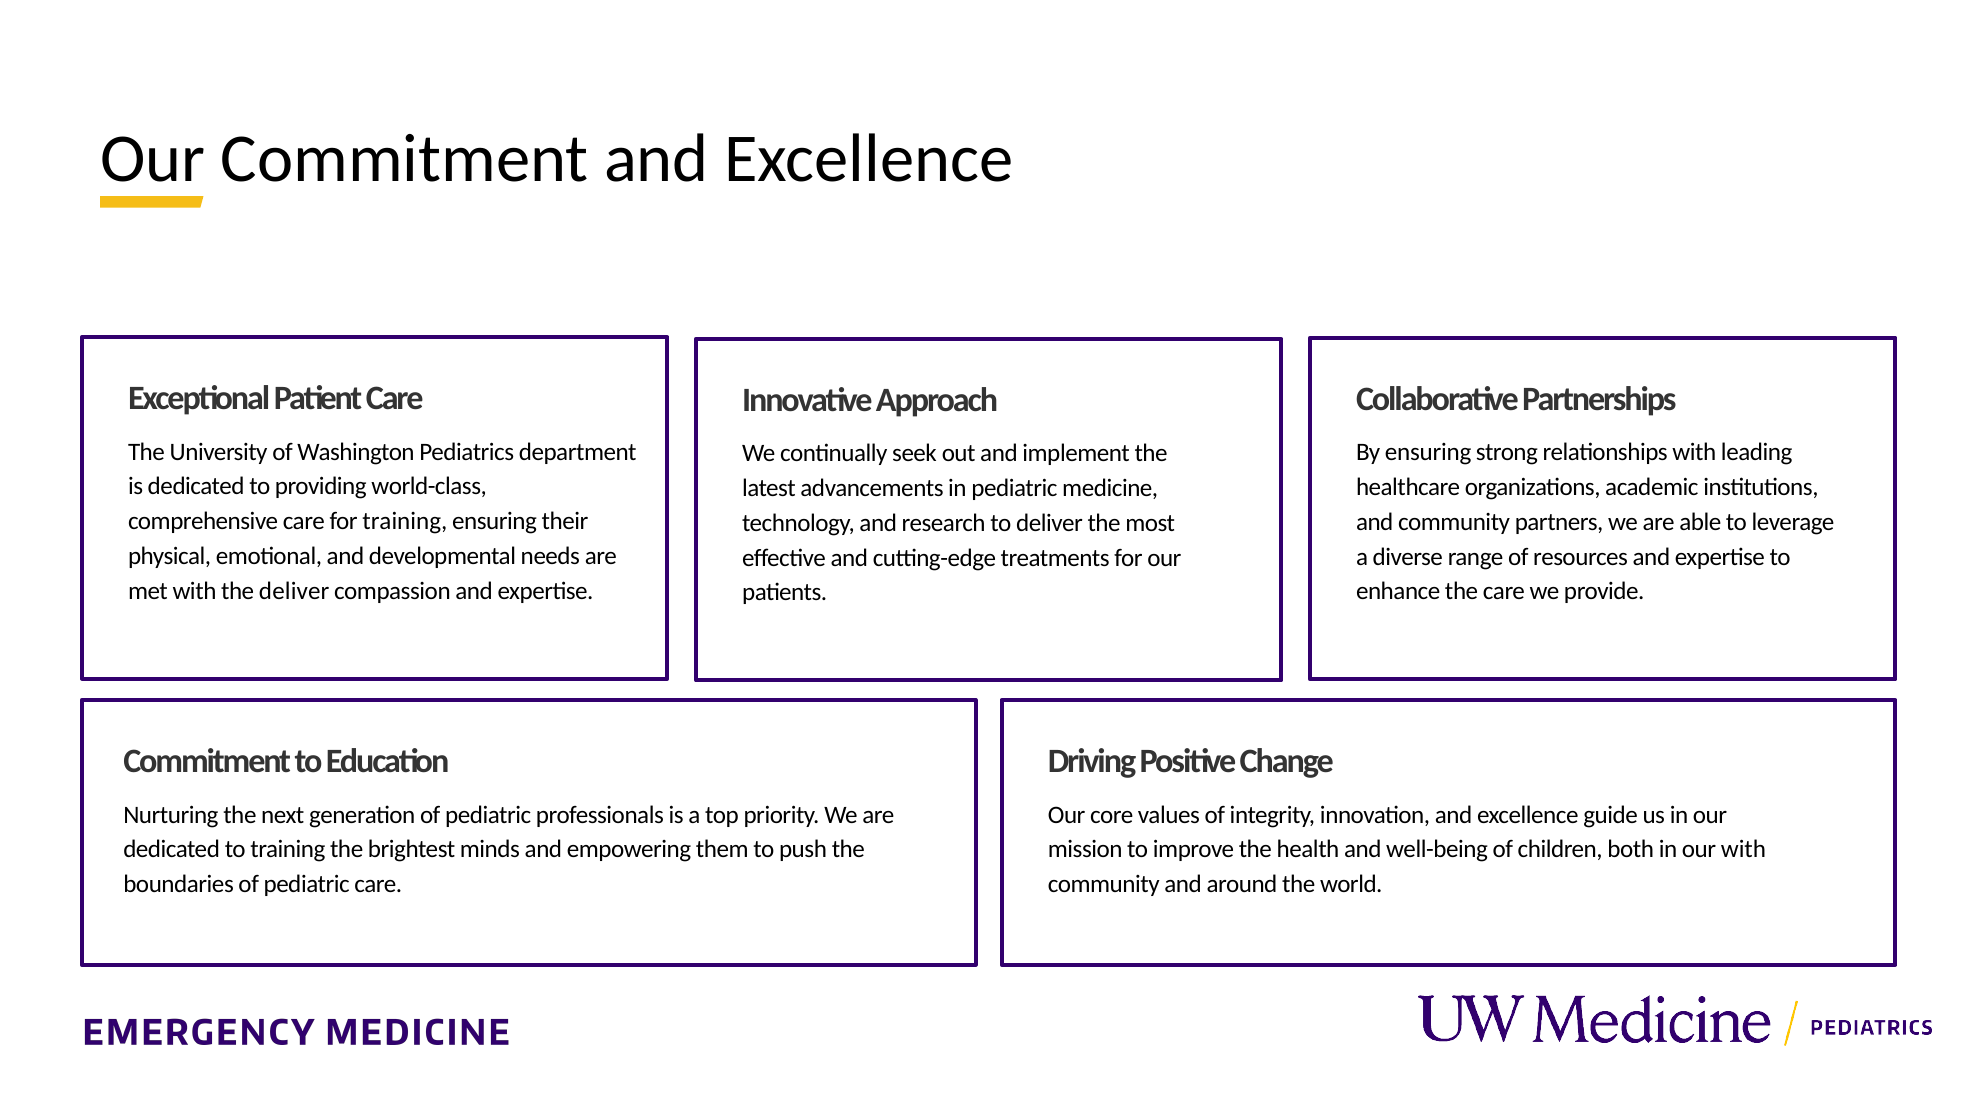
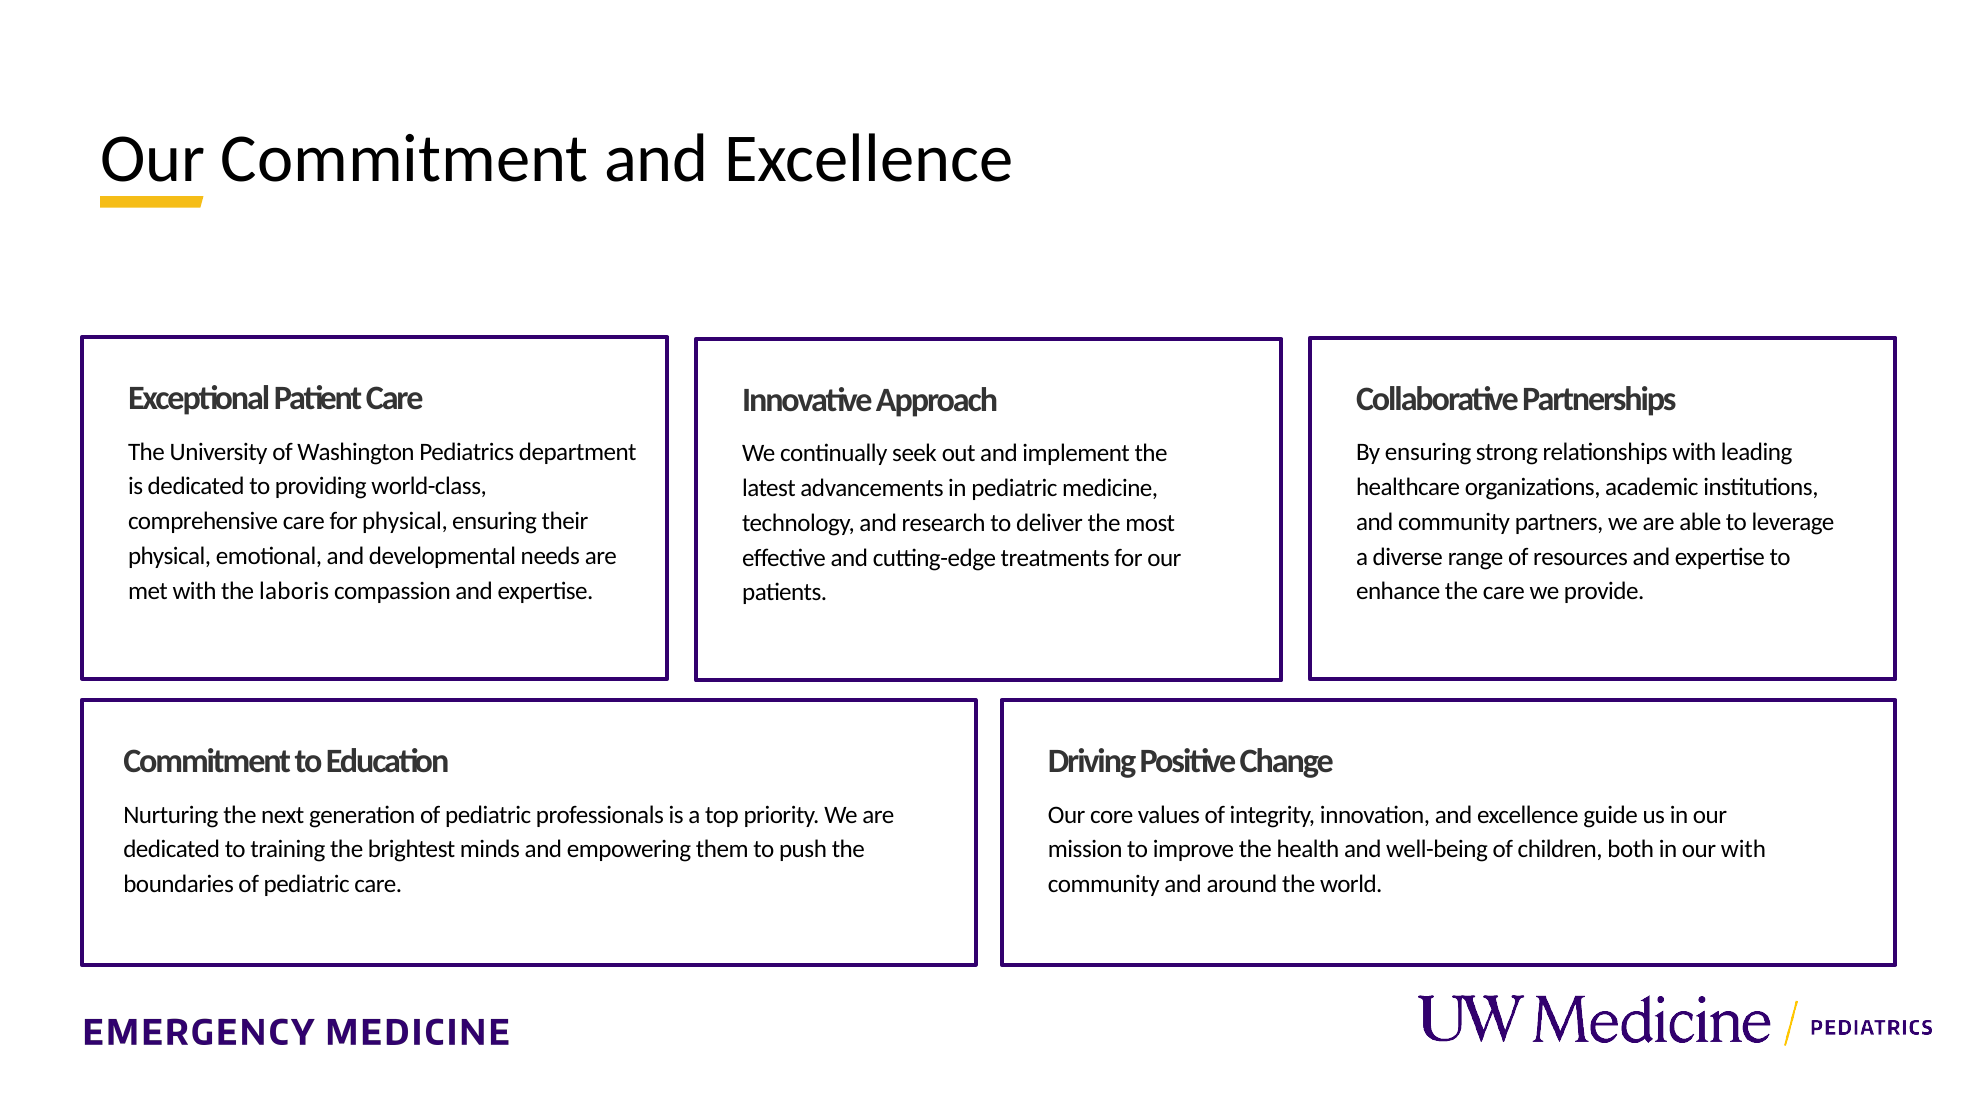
for training: training -> physical
the deliver: deliver -> laboris
